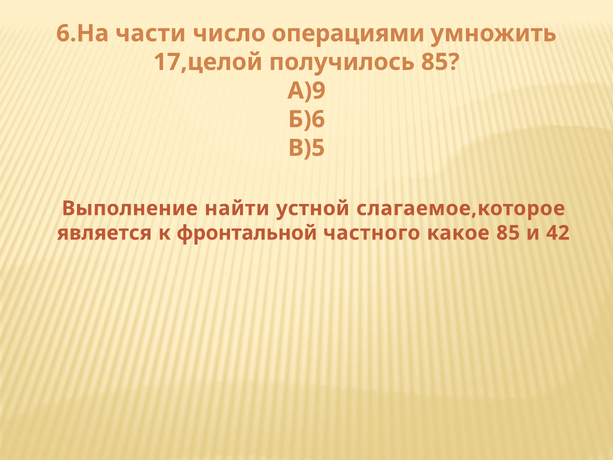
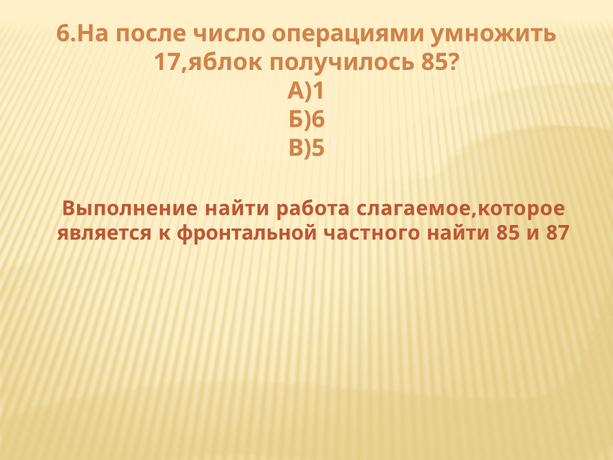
части: части -> после
17,целой: 17,целой -> 17,яблок
А)9: А)9 -> А)1
устной: устной -> работа
частного какое: какое -> найти
42: 42 -> 87
